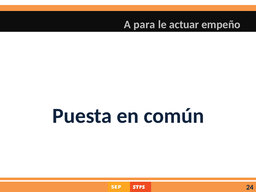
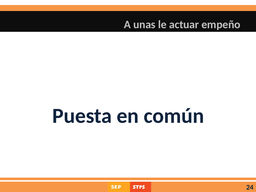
para: para -> unas
